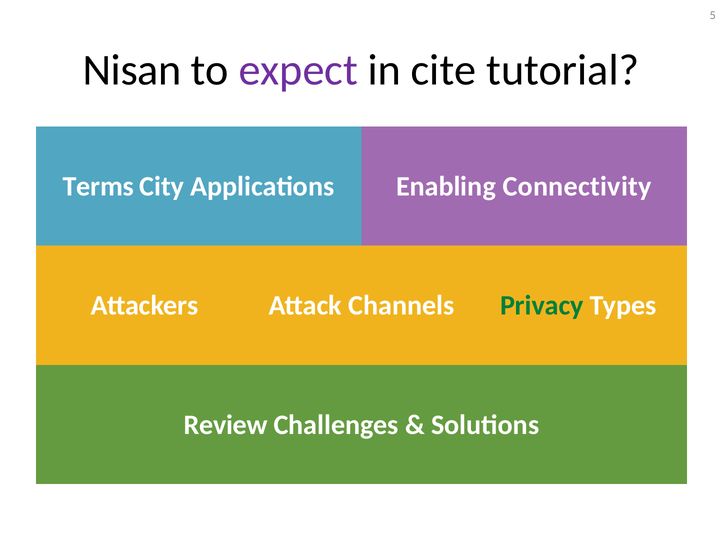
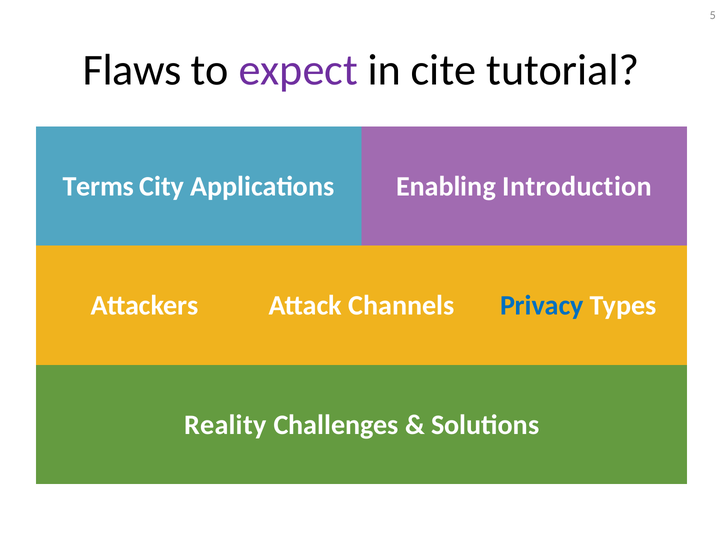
Nisan: Nisan -> Flaws
Connectivity: Connectivity -> Introduction
Privacy colour: green -> blue
Review: Review -> Reality
